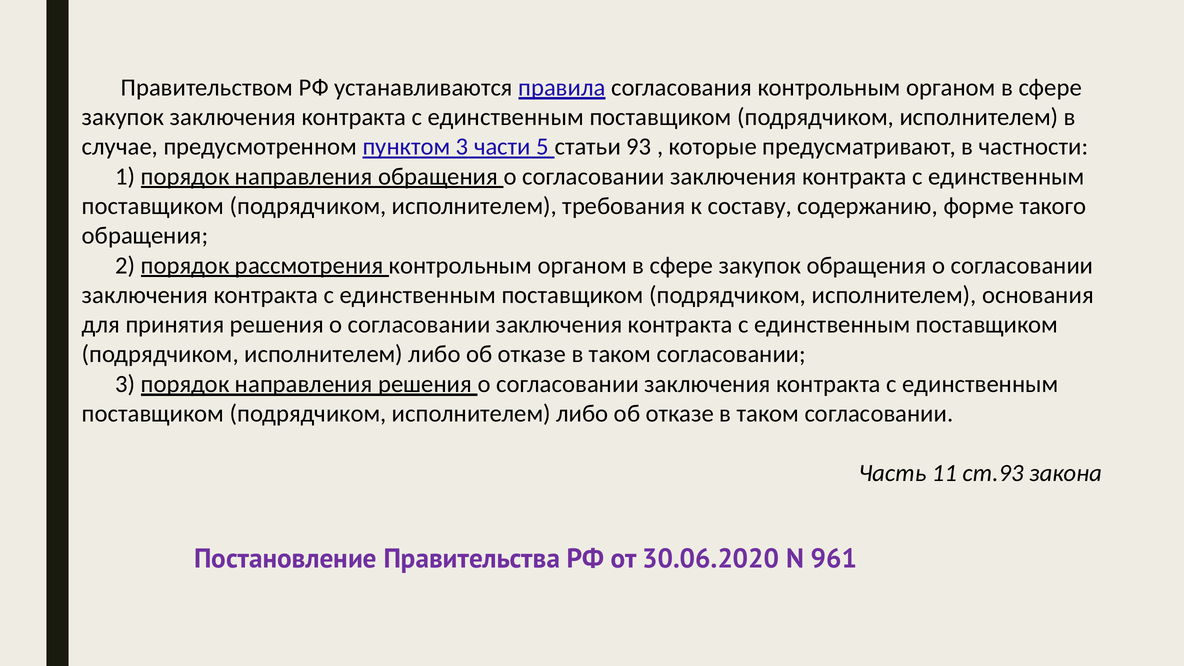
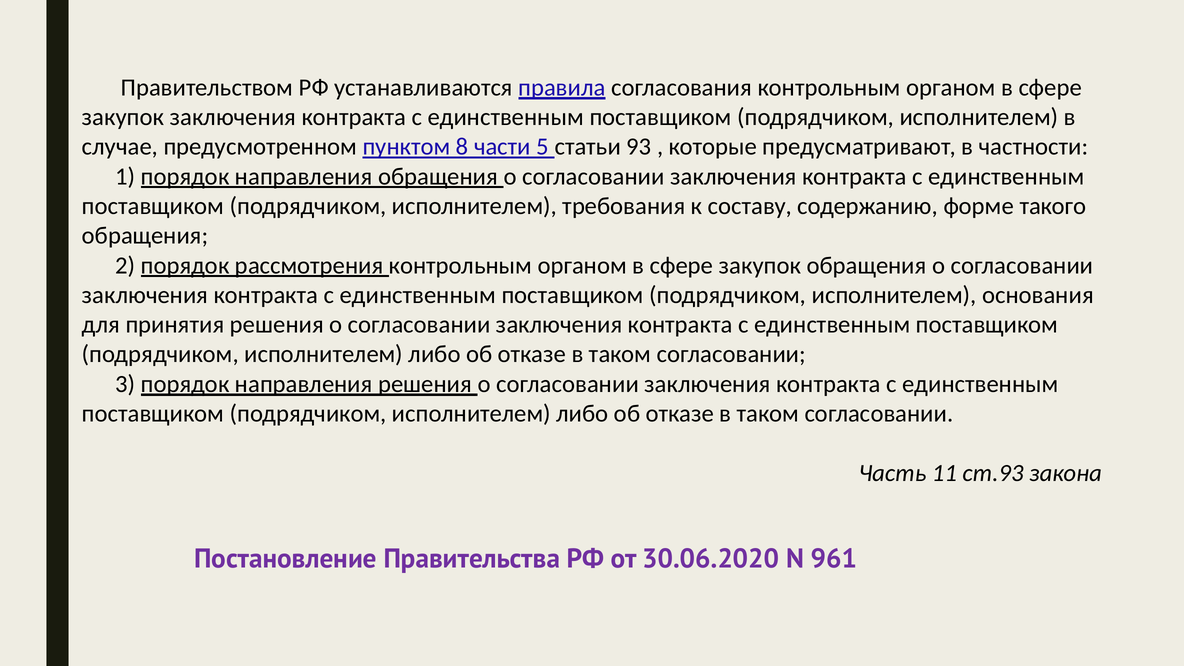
пунктом 3: 3 -> 8
